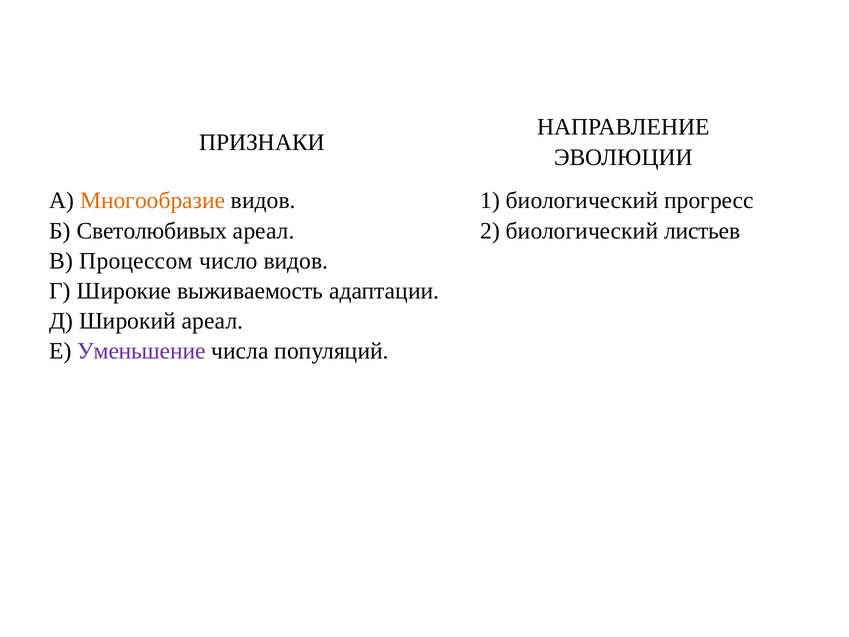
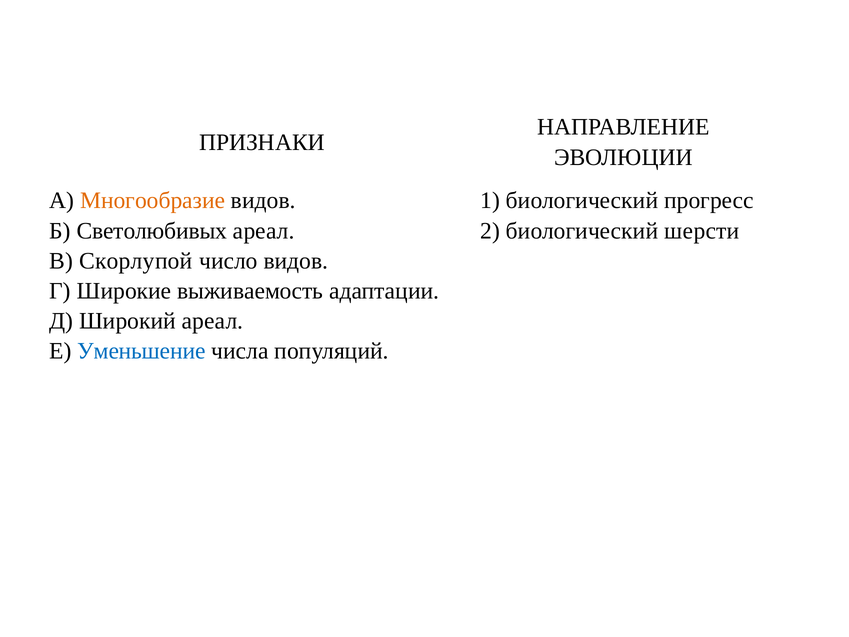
листьев: листьев -> шерсти
Процессом: Процессом -> Скорлупой
Уменьшение colour: purple -> blue
